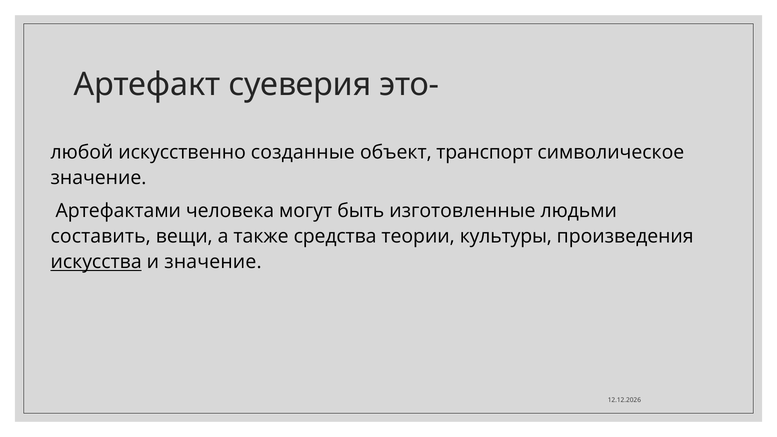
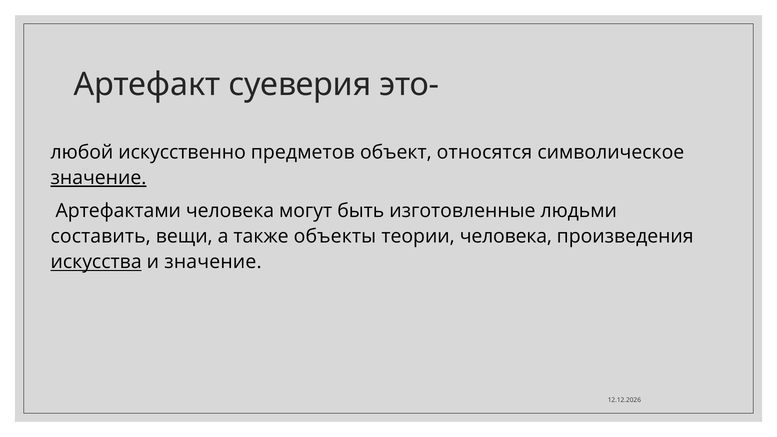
созданные: созданные -> предметов
транспорт: транспорт -> относятся
значение at (98, 178) underline: none -> present
средства: средства -> объекты
теории культуры: культуры -> человека
